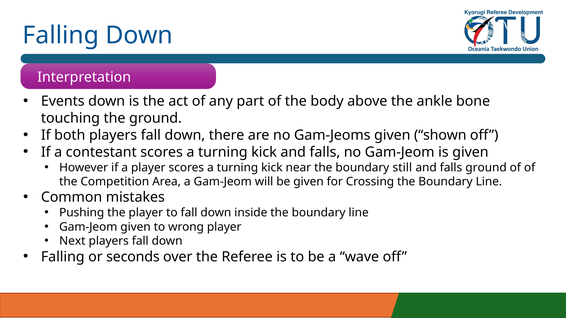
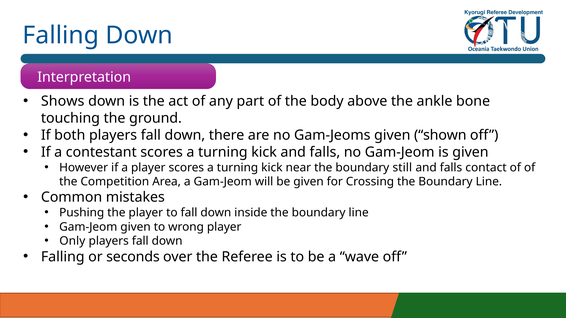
Events: Events -> Shows
falls ground: ground -> contact
Next: Next -> Only
